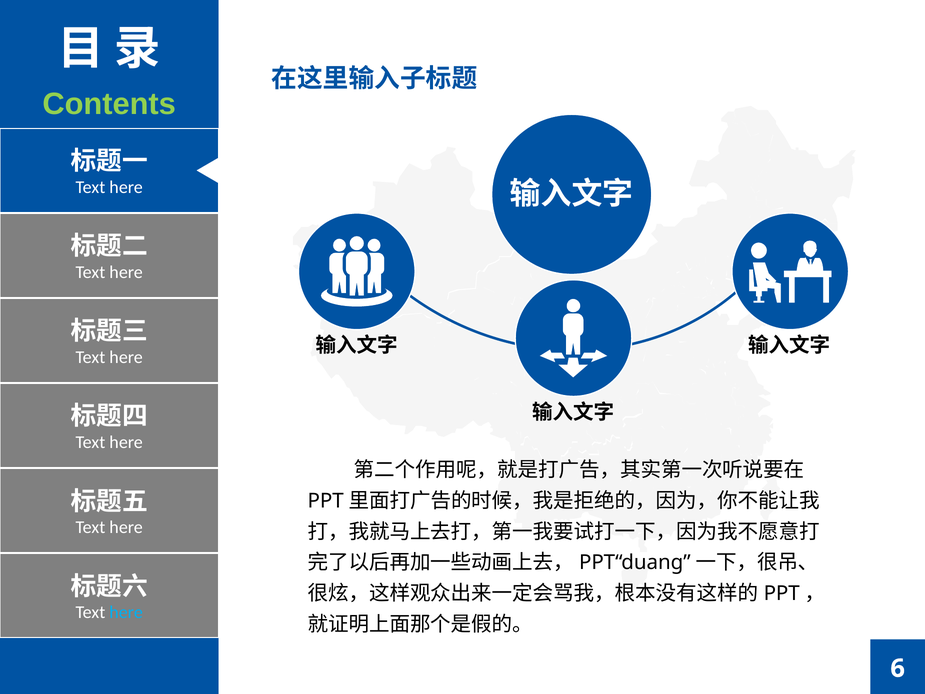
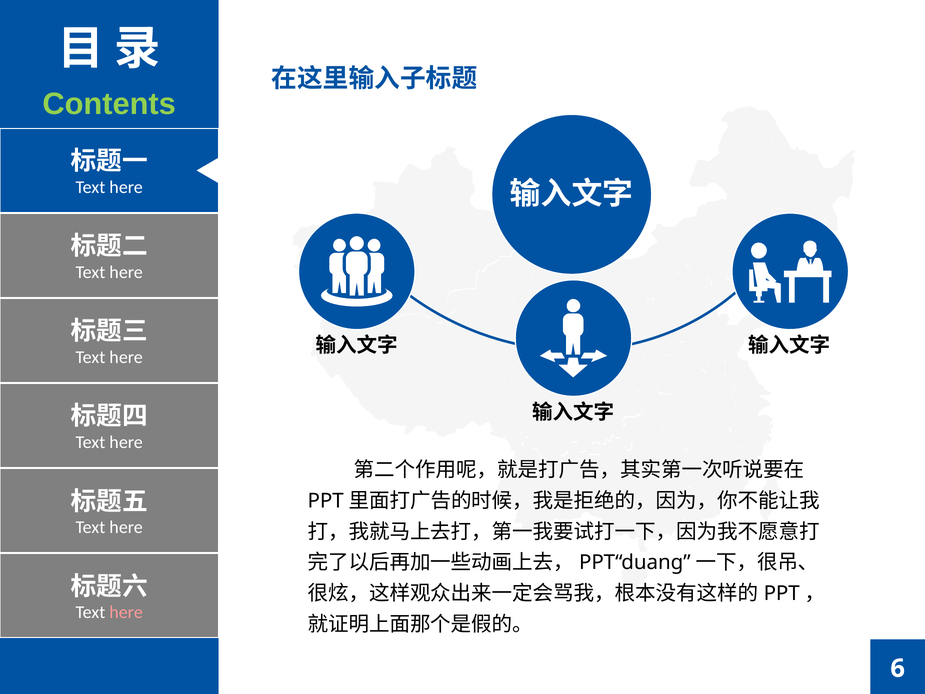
here at (126, 612) colour: light blue -> pink
